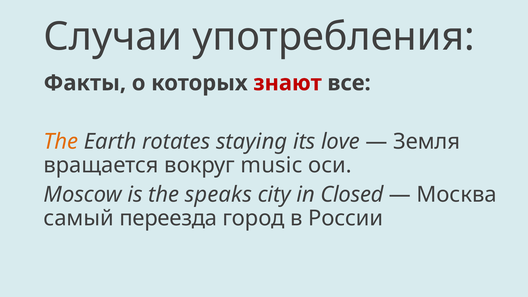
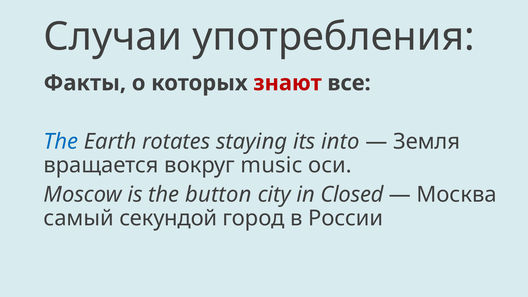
The at (61, 141) colour: orange -> blue
love: love -> into
speaks: speaks -> button
переезда: переезда -> секундой
